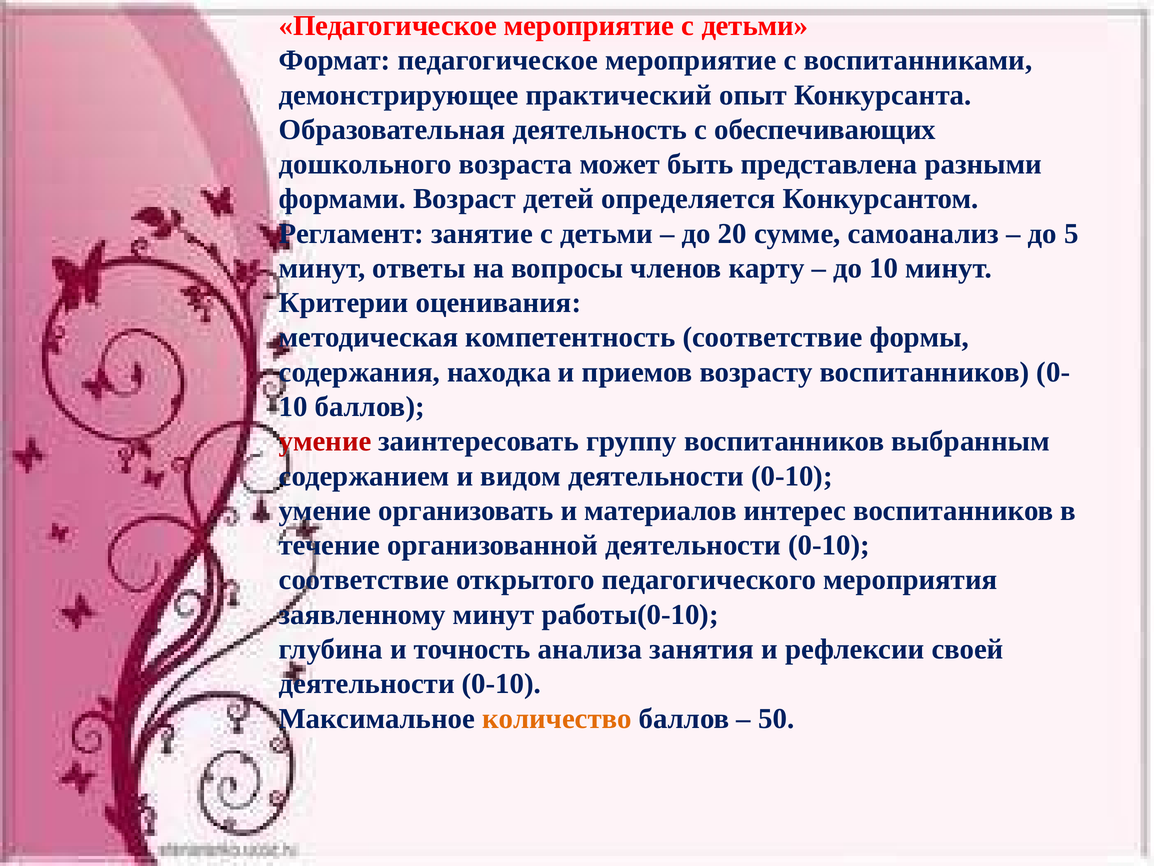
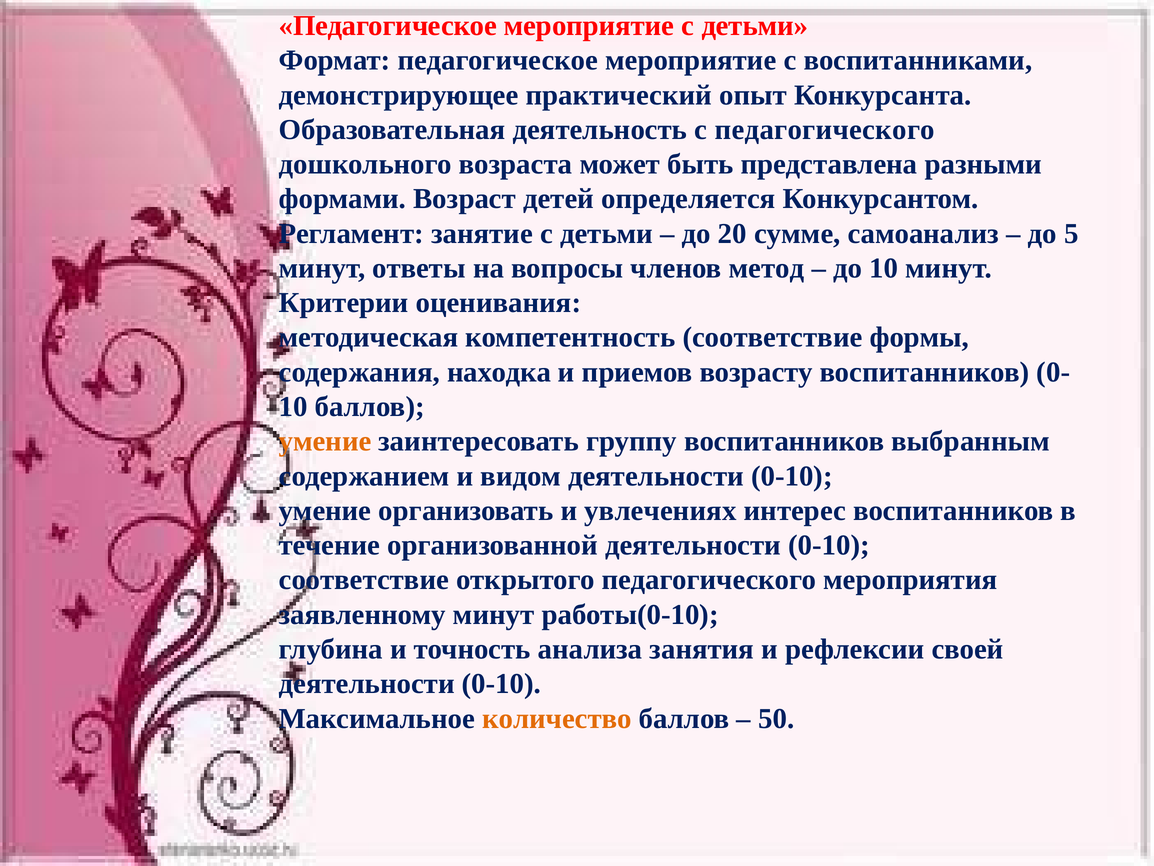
с обеспечивающих: обеспечивающих -> педагогического
карту: карту -> метод
умение at (325, 441) colour: red -> orange
материалов: материалов -> увлечениях
